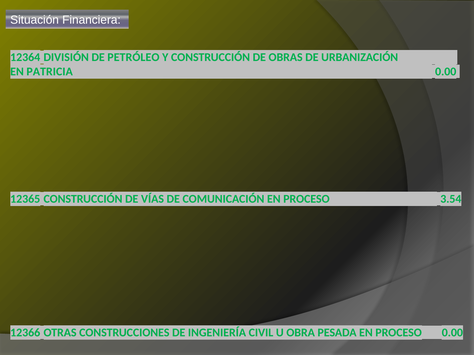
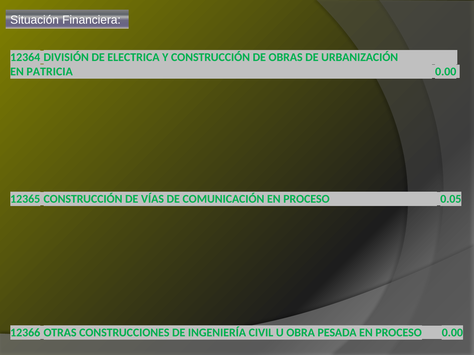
PETRÓLEO: PETRÓLEO -> ELECTRICA
3.54: 3.54 -> 0.05
